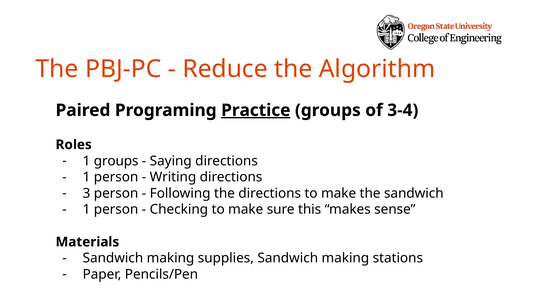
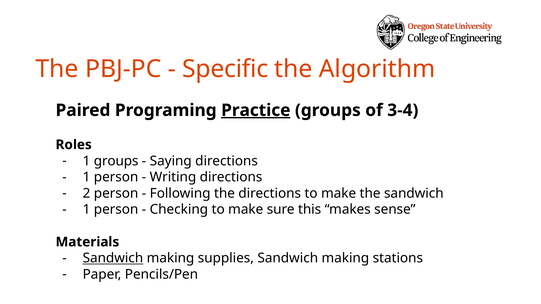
Reduce: Reduce -> Specific
3: 3 -> 2
Sandwich at (113, 258) underline: none -> present
